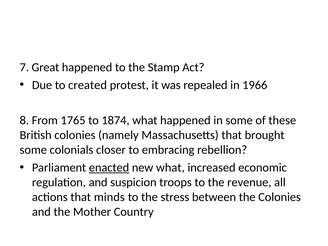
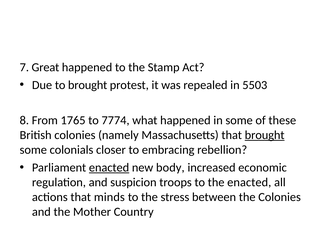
to created: created -> brought
1966: 1966 -> 5503
1874: 1874 -> 7774
brought at (265, 135) underline: none -> present
new what: what -> body
the revenue: revenue -> enacted
